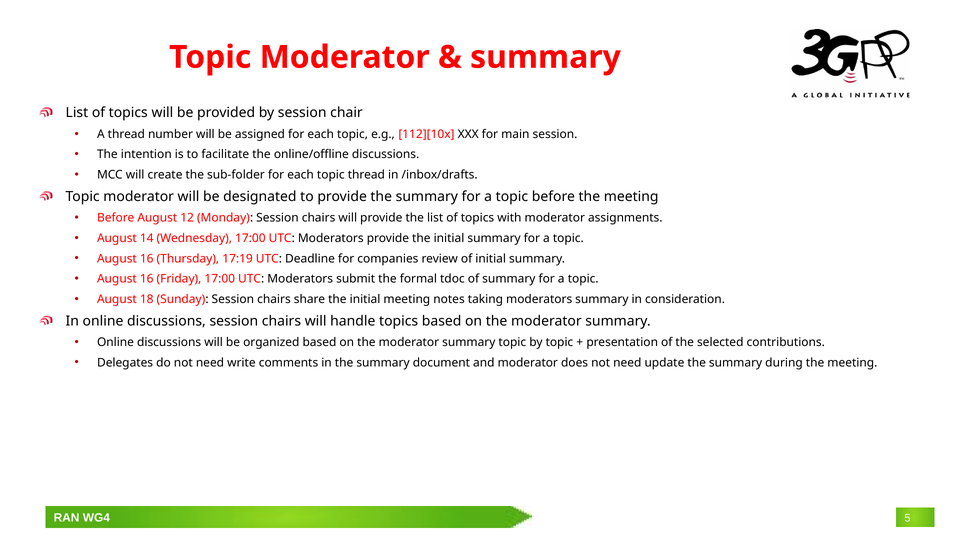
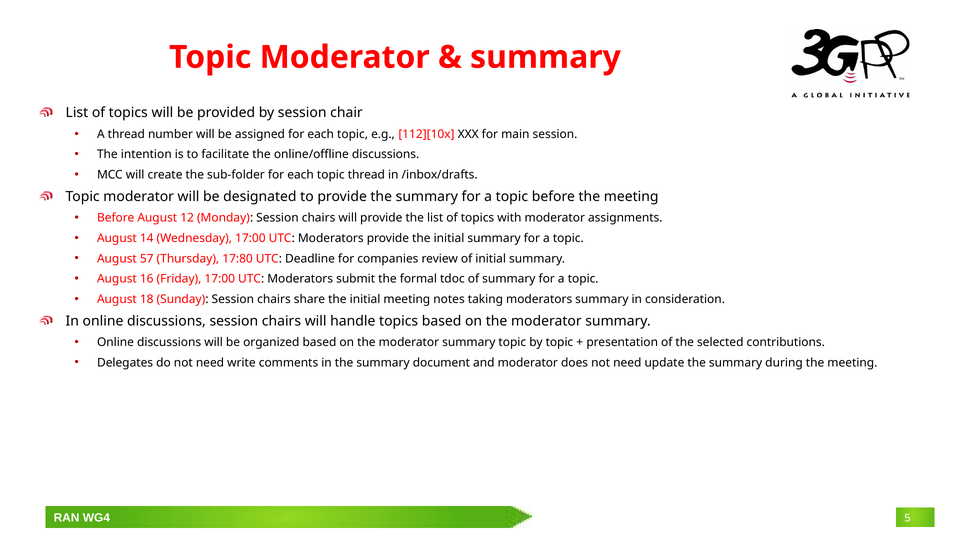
16 at (147, 259): 16 -> 57
17:19: 17:19 -> 17:80
